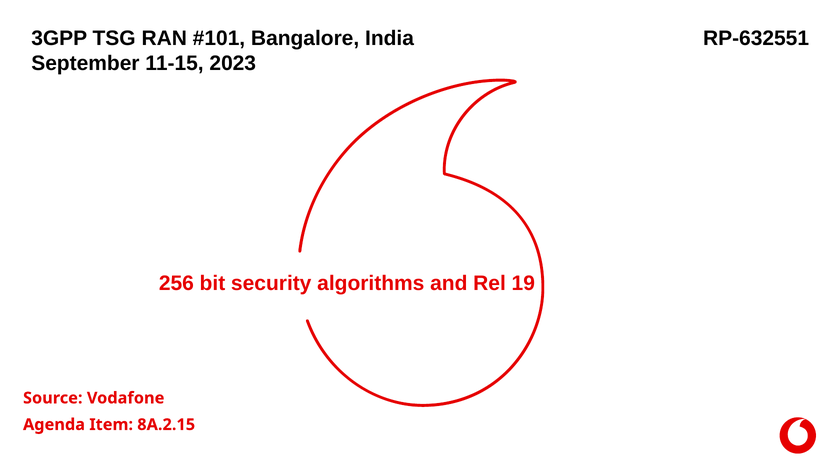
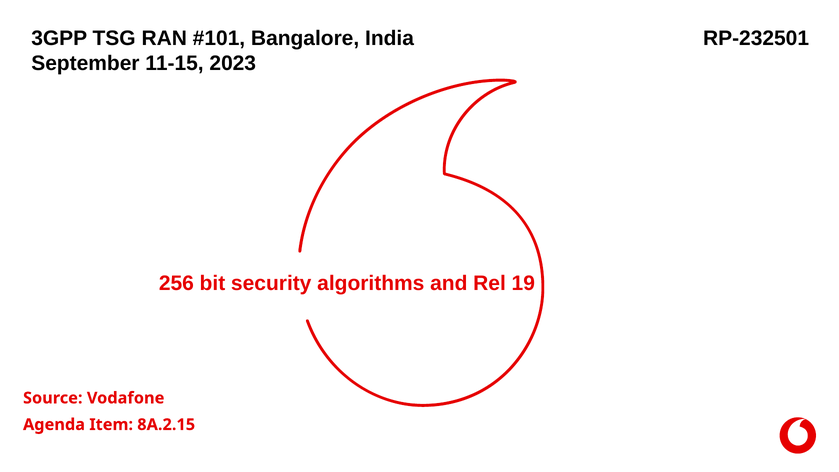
RP-632551: RP-632551 -> RP-232501
